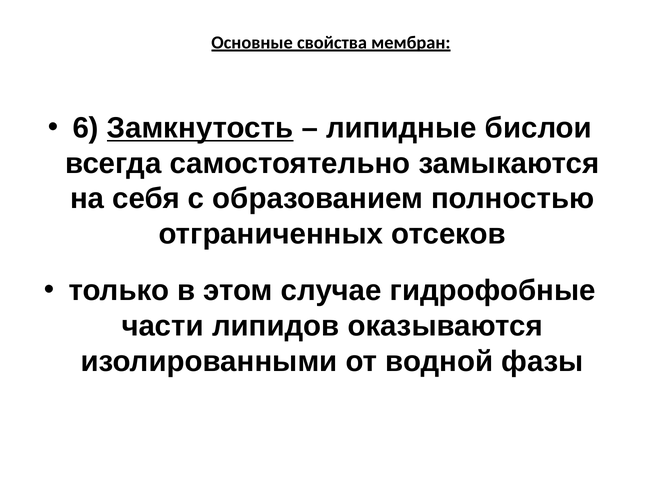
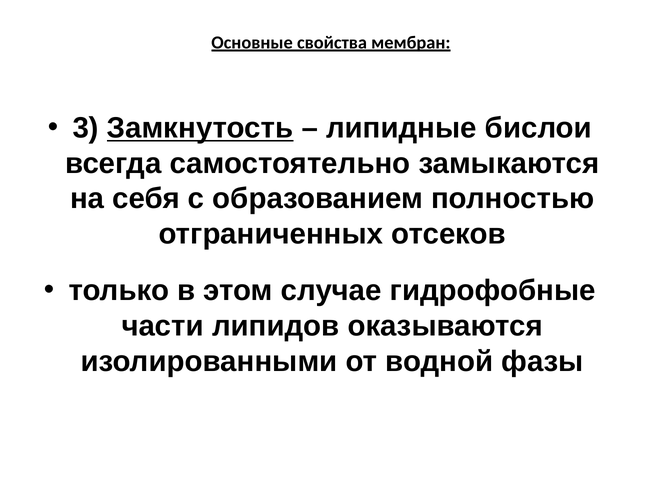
6: 6 -> 3
